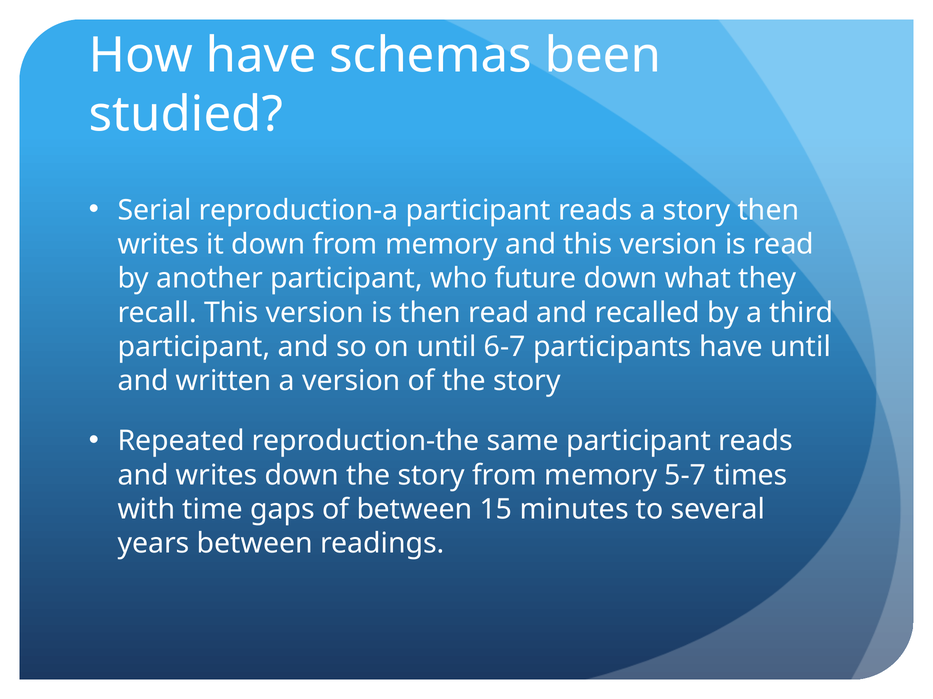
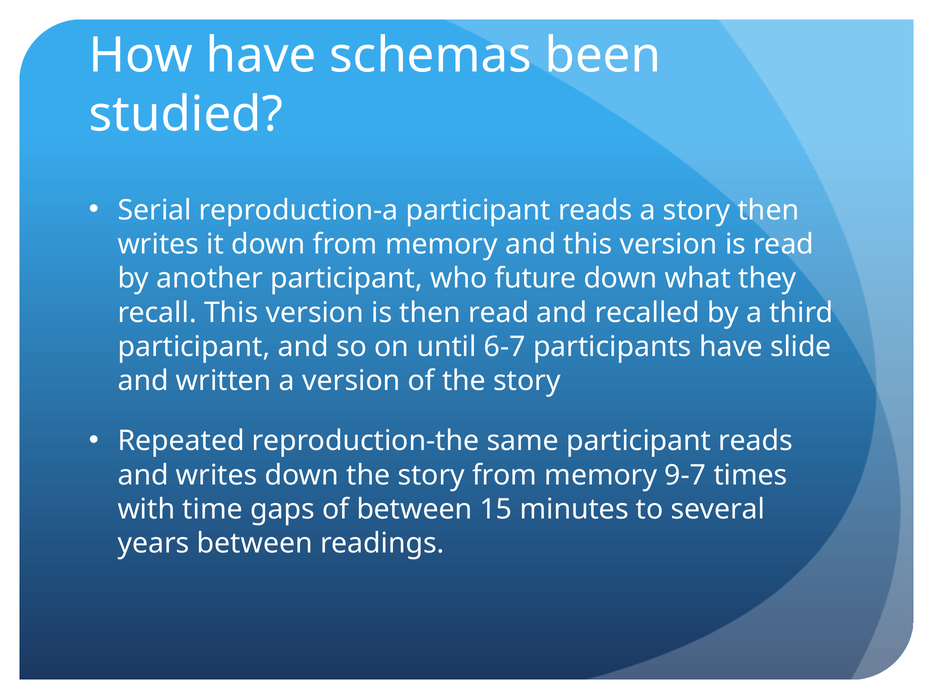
have until: until -> slide
5-7: 5-7 -> 9-7
